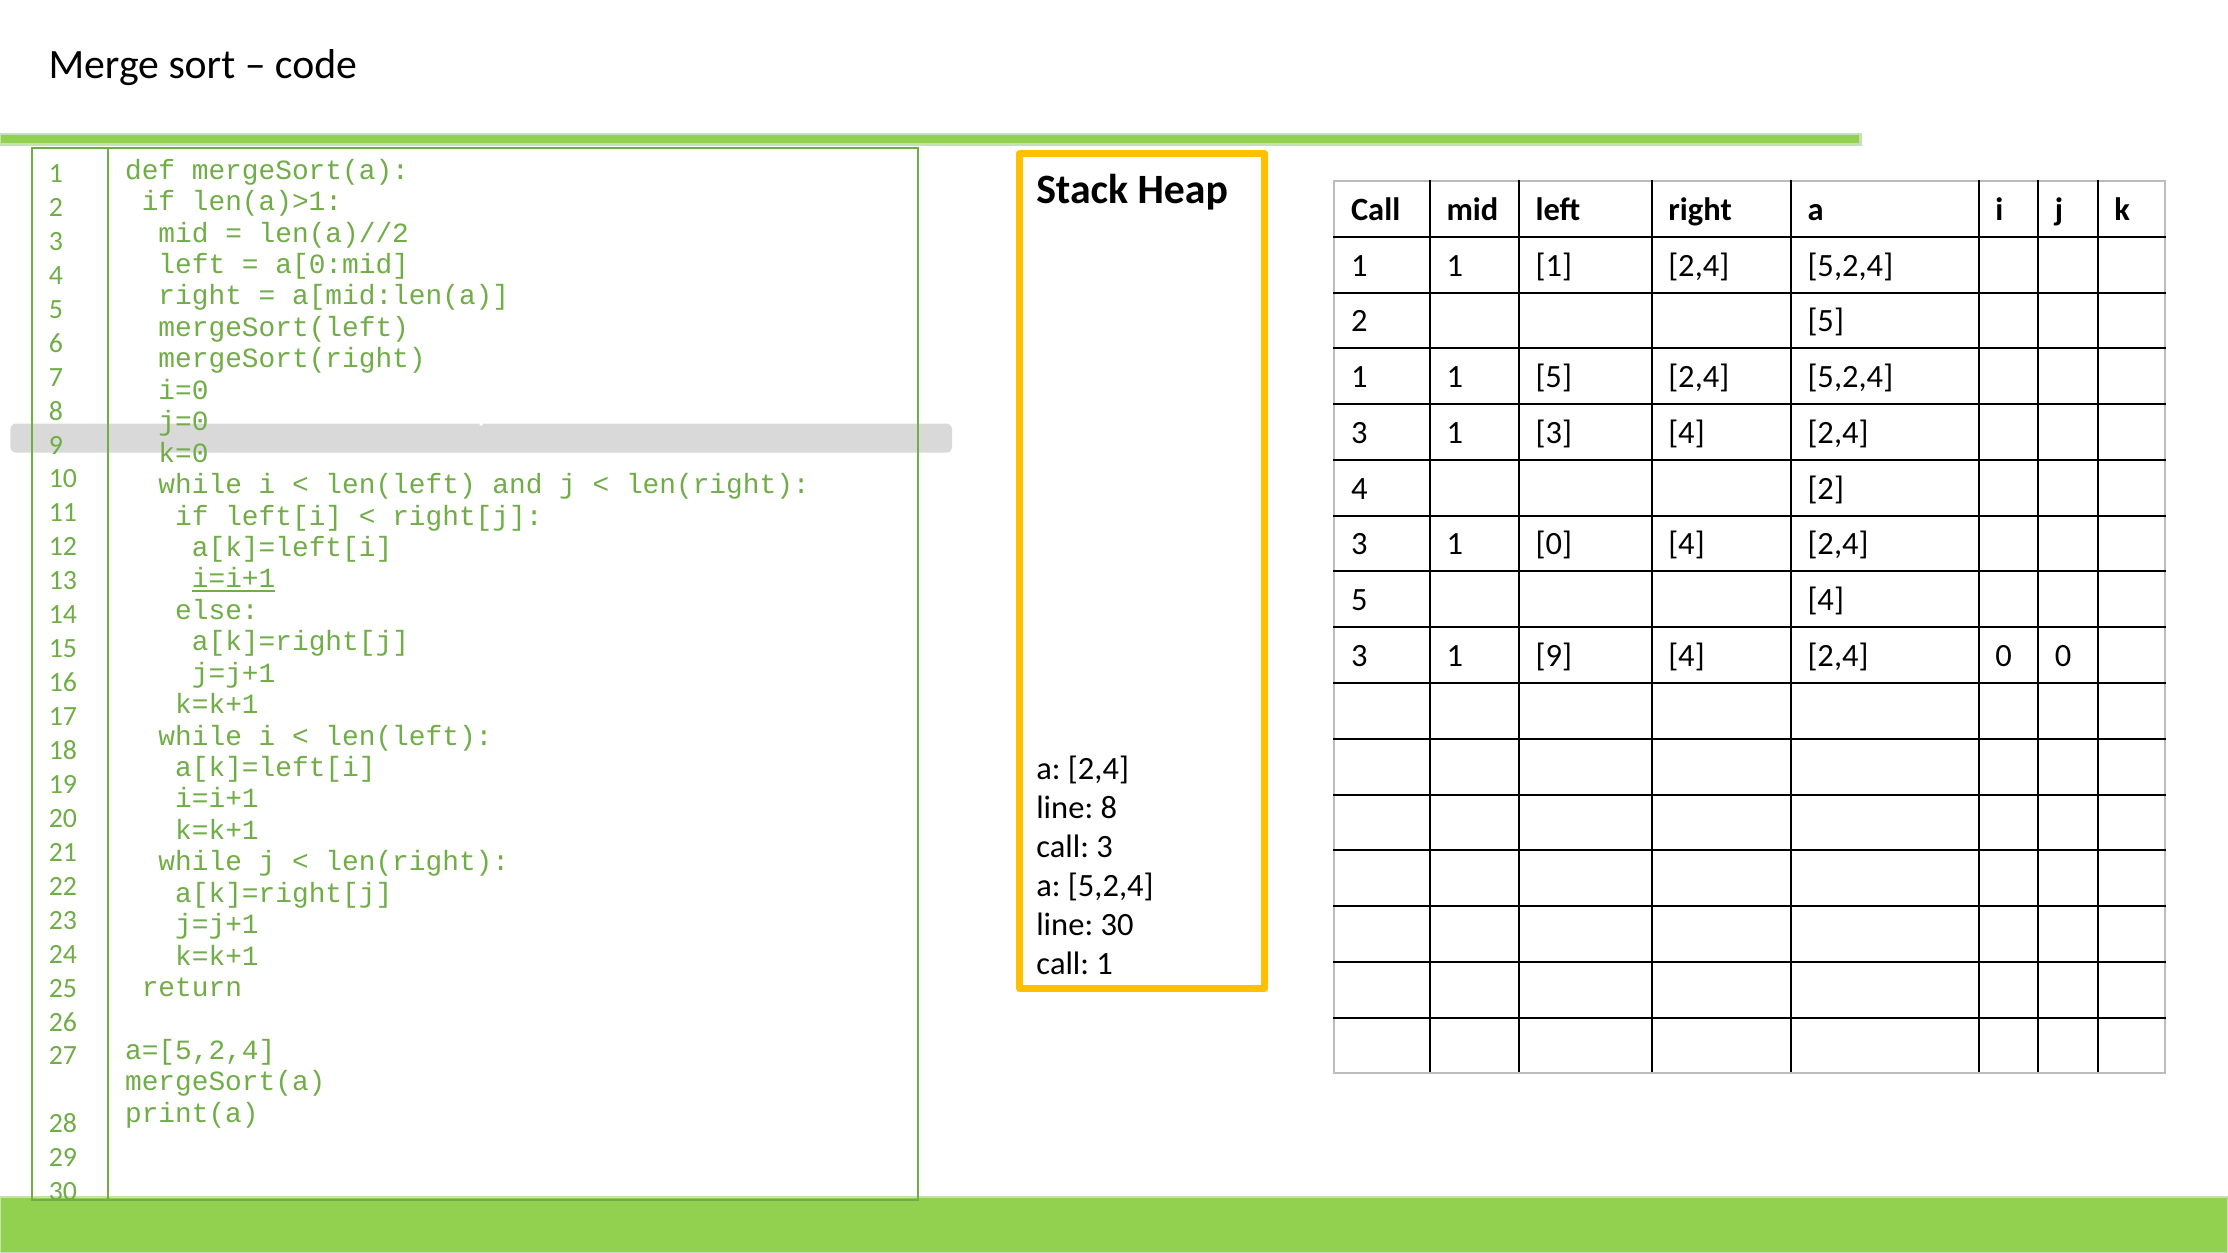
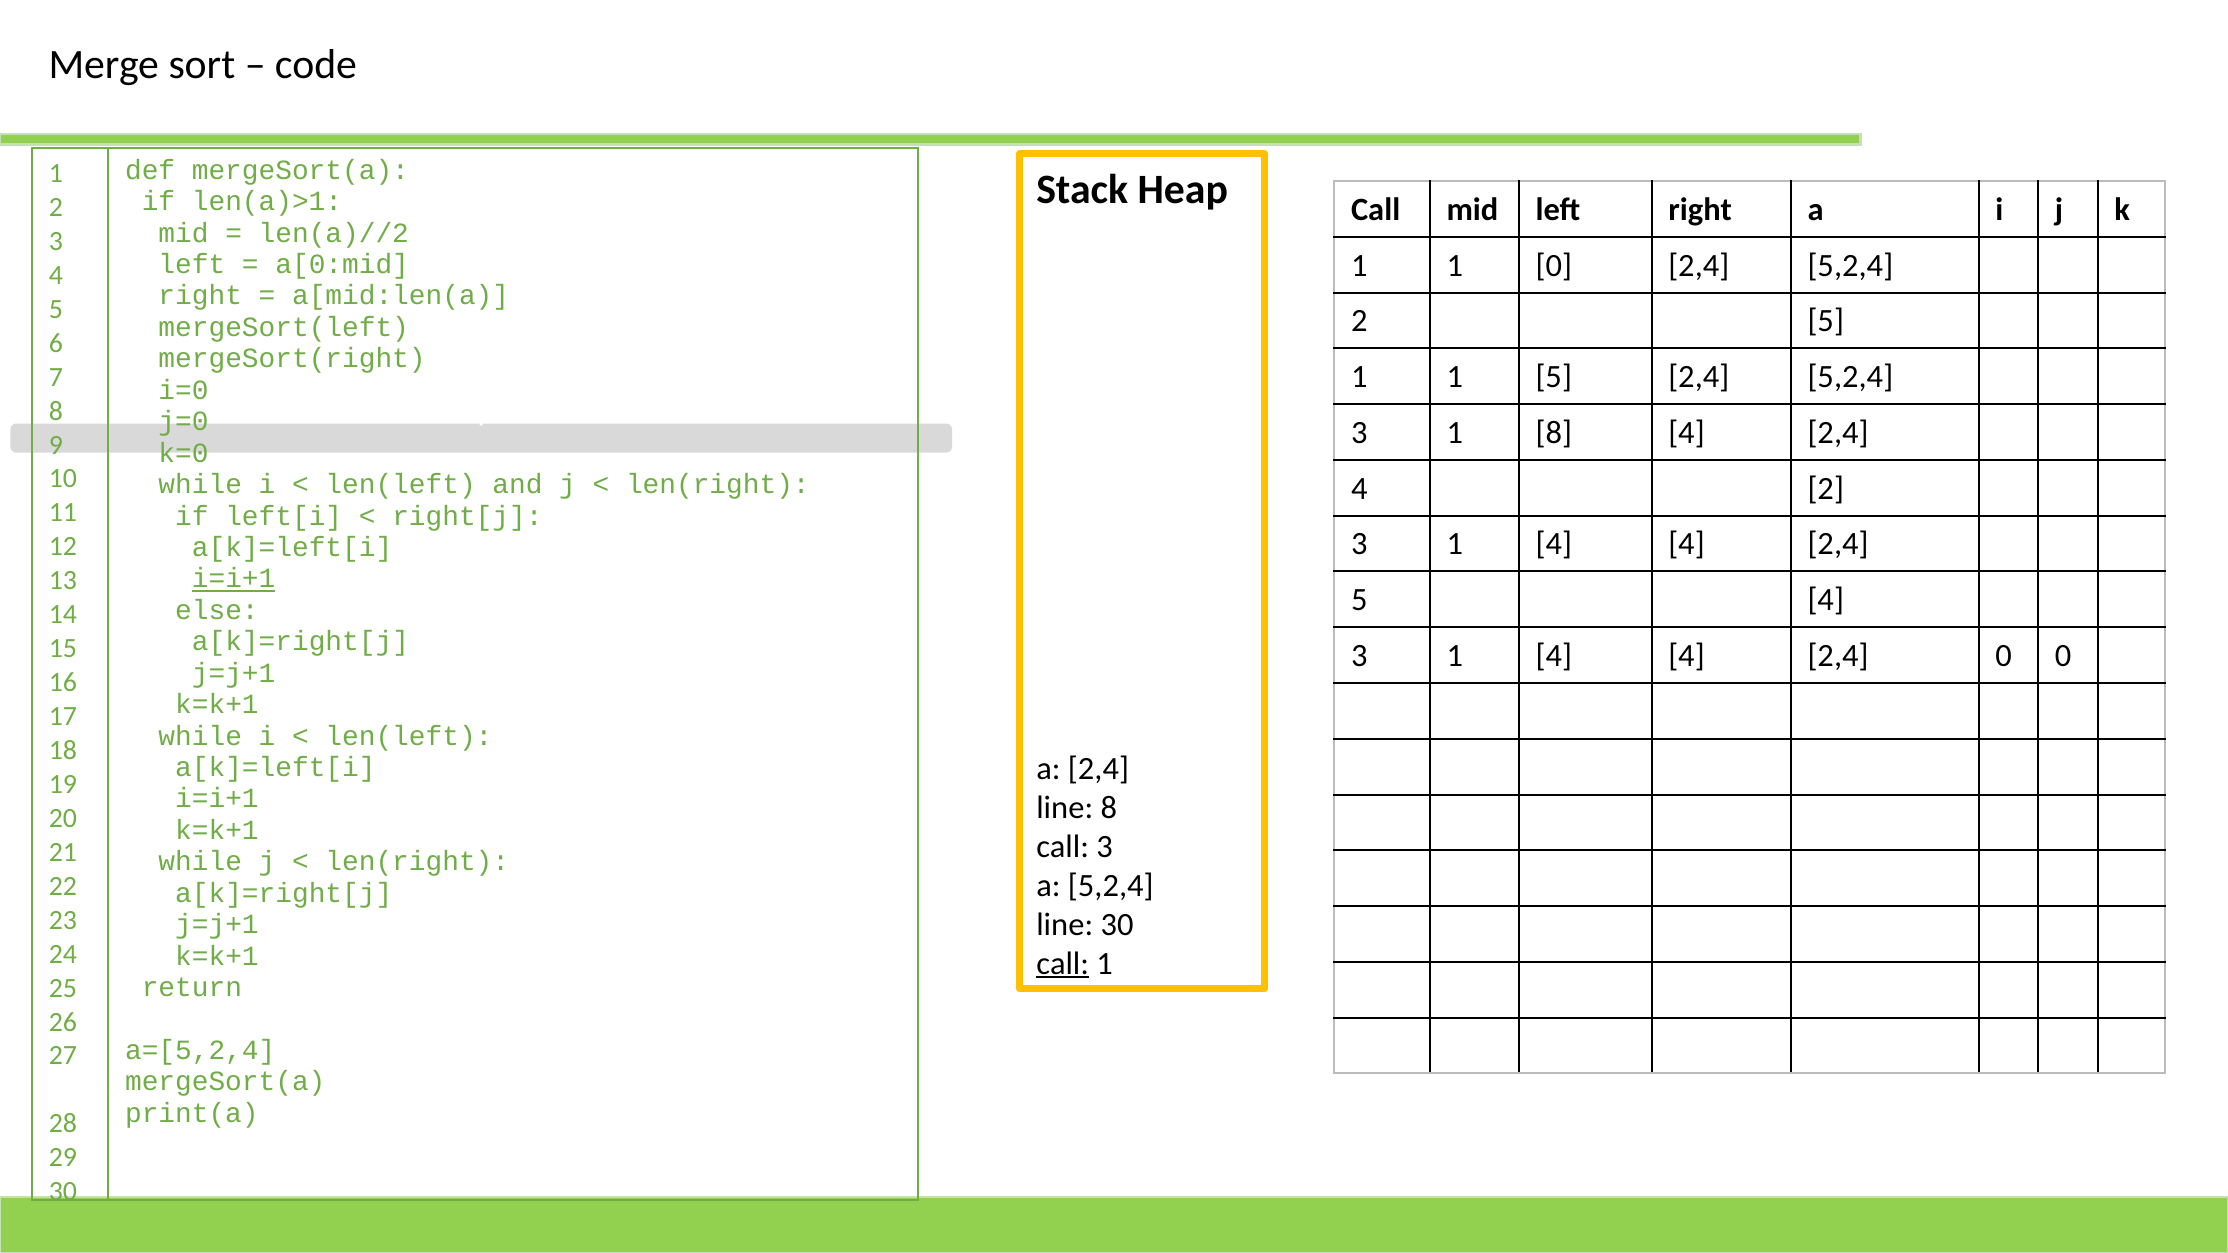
1 1 1: 1 -> 0
1 3: 3 -> 8
0 at (1554, 544): 0 -> 4
9 at (1554, 656): 9 -> 4
call at (1063, 964) underline: none -> present
